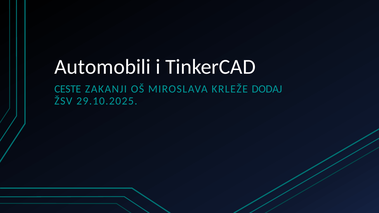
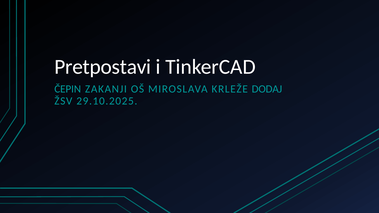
Automobili: Automobili -> Pretpostavi
CESTE: CESTE -> ČEPIN
